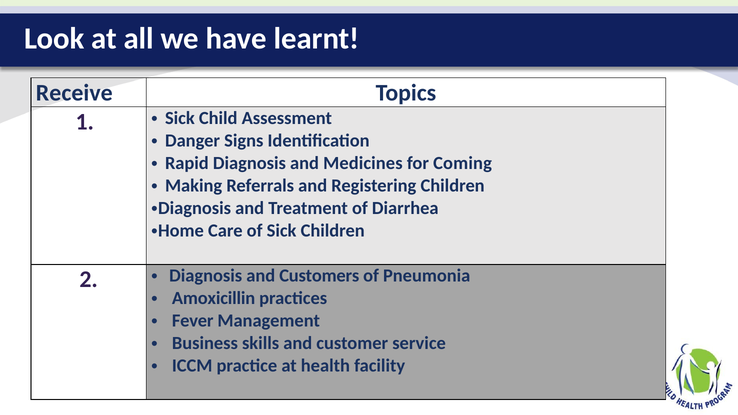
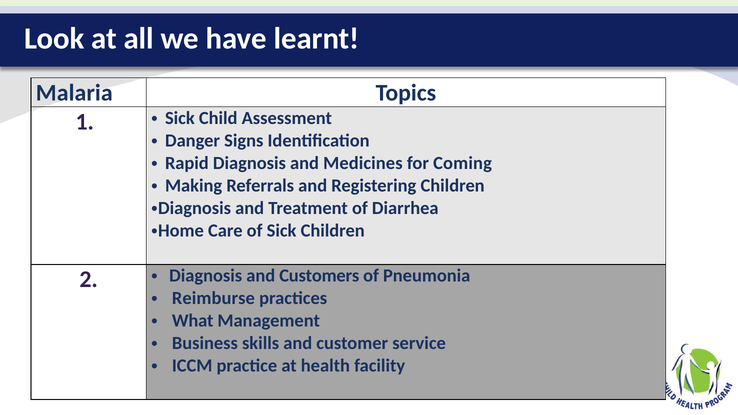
Receive: Receive -> Malaria
Amoxicillin: Amoxicillin -> Reimburse
Fever: Fever -> What
